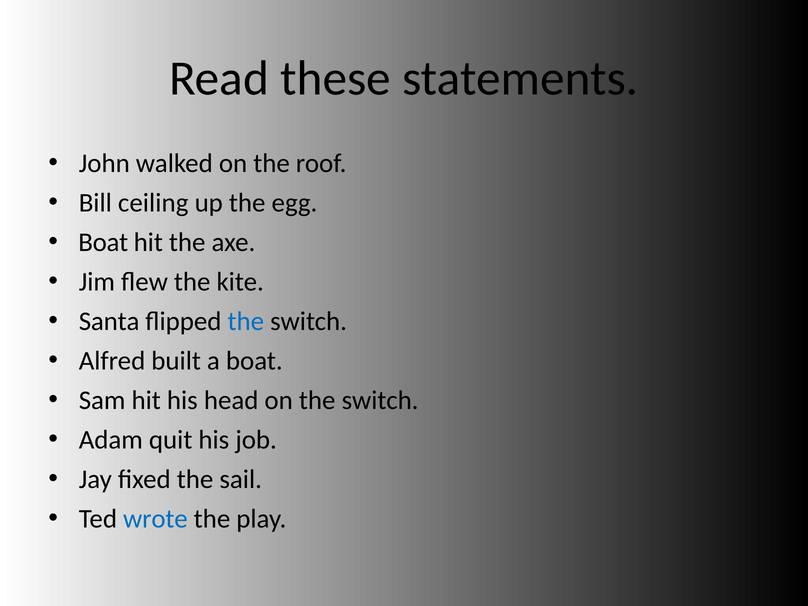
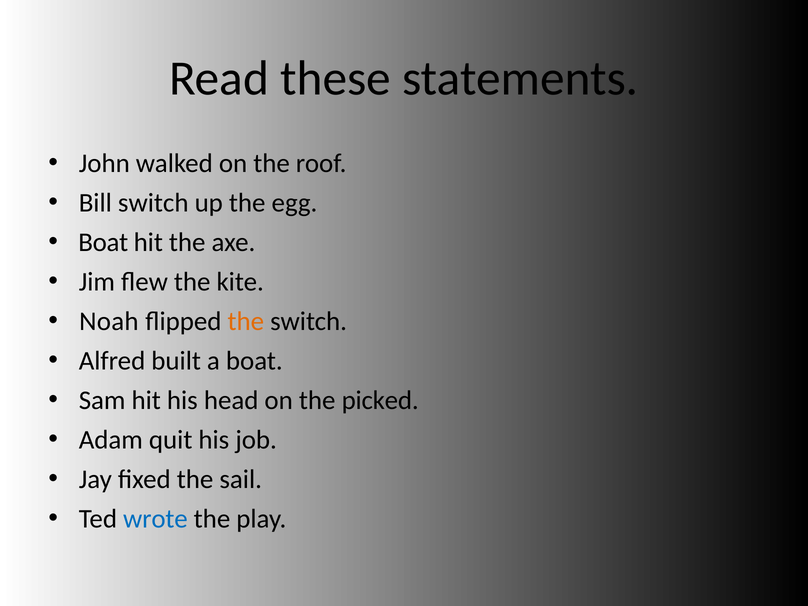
Bill ceiling: ceiling -> switch
Santa: Santa -> Noah
the at (246, 322) colour: blue -> orange
on the switch: switch -> picked
